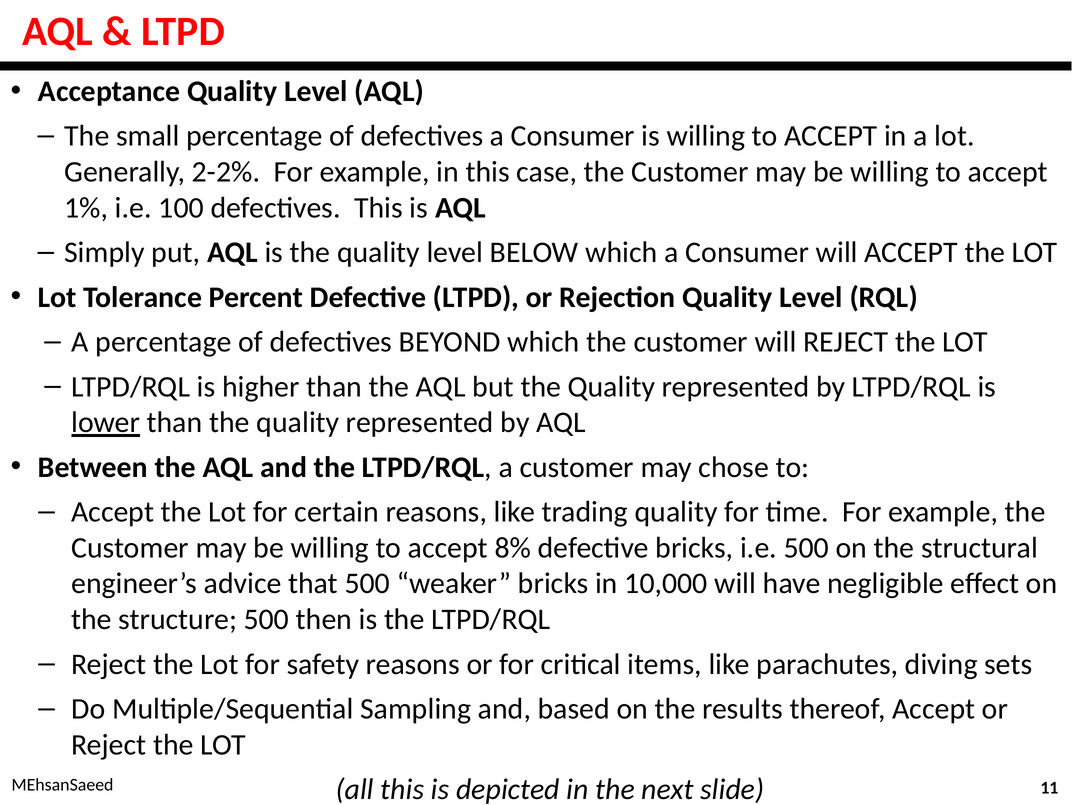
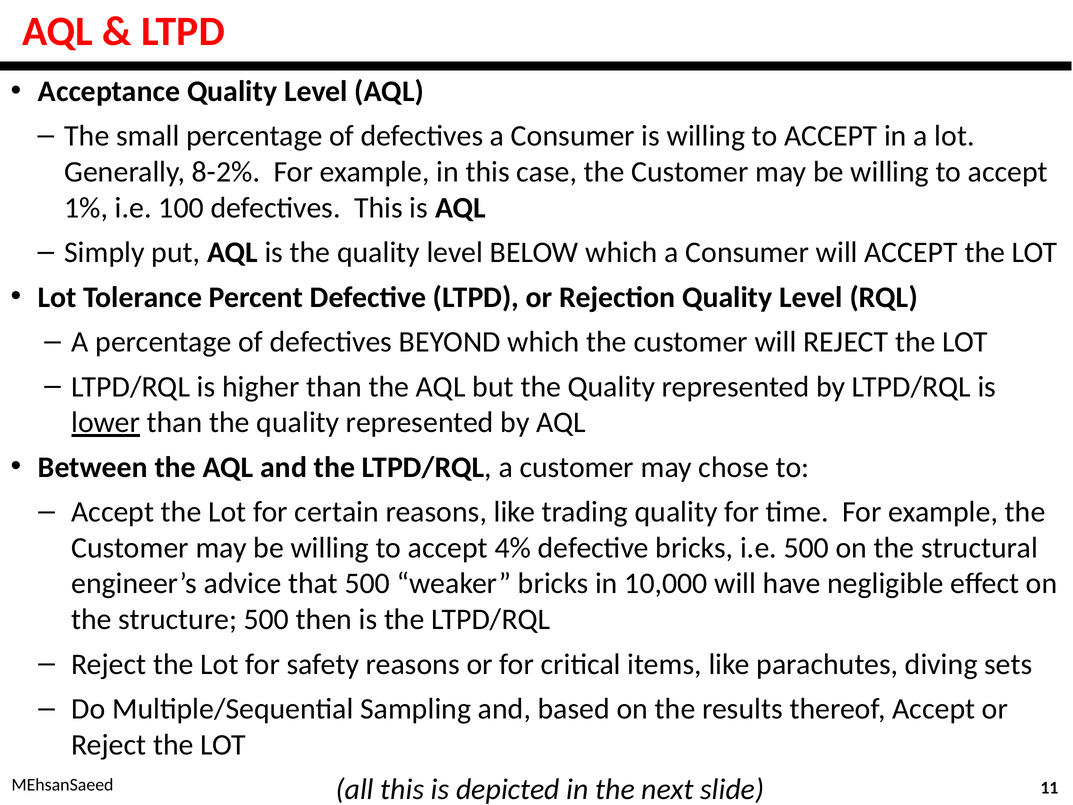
2-2%: 2-2% -> 8-2%
8%: 8% -> 4%
